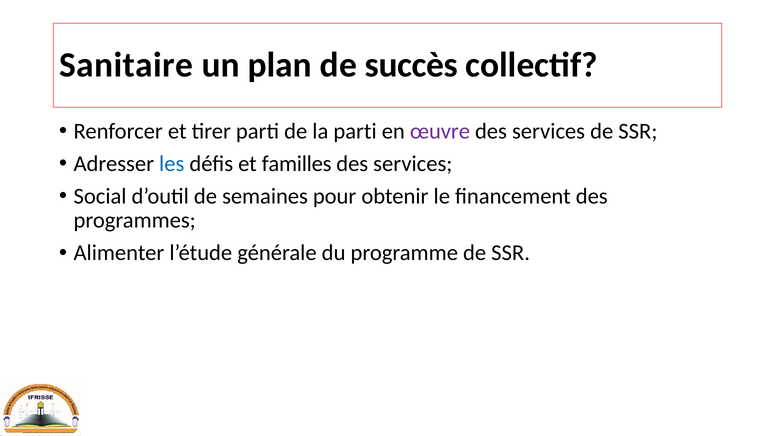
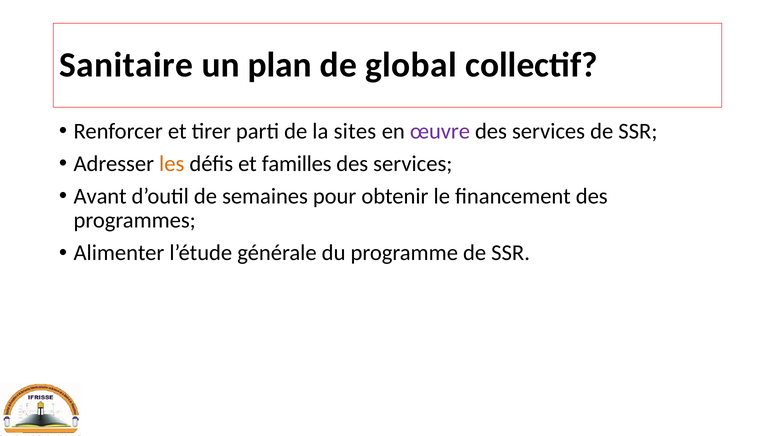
succès: succès -> global
la parti: parti -> sites
les colour: blue -> orange
Social: Social -> Avant
